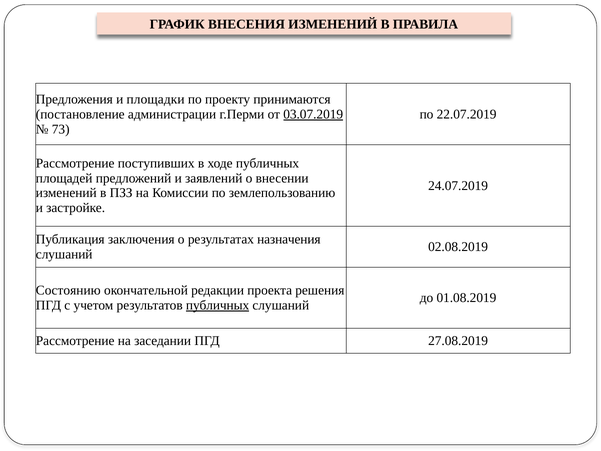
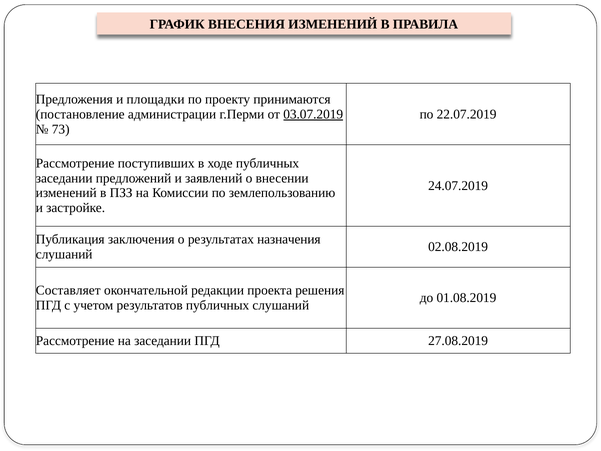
площадей at (64, 178): площадей -> заседании
Состоянию: Состоянию -> Составляет
публичных at (218, 305) underline: present -> none
